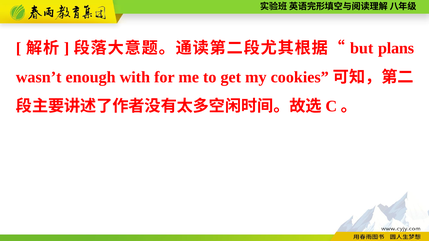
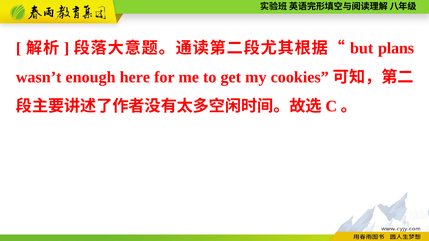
with: with -> here
